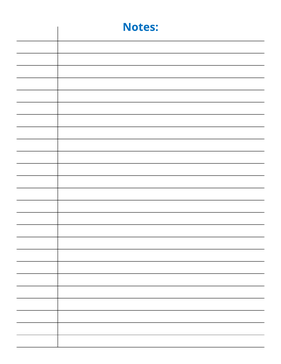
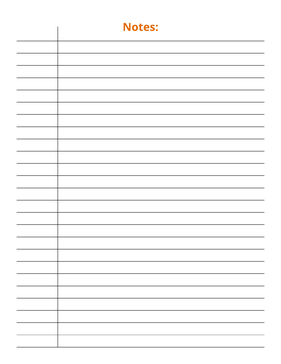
Notes colour: blue -> orange
